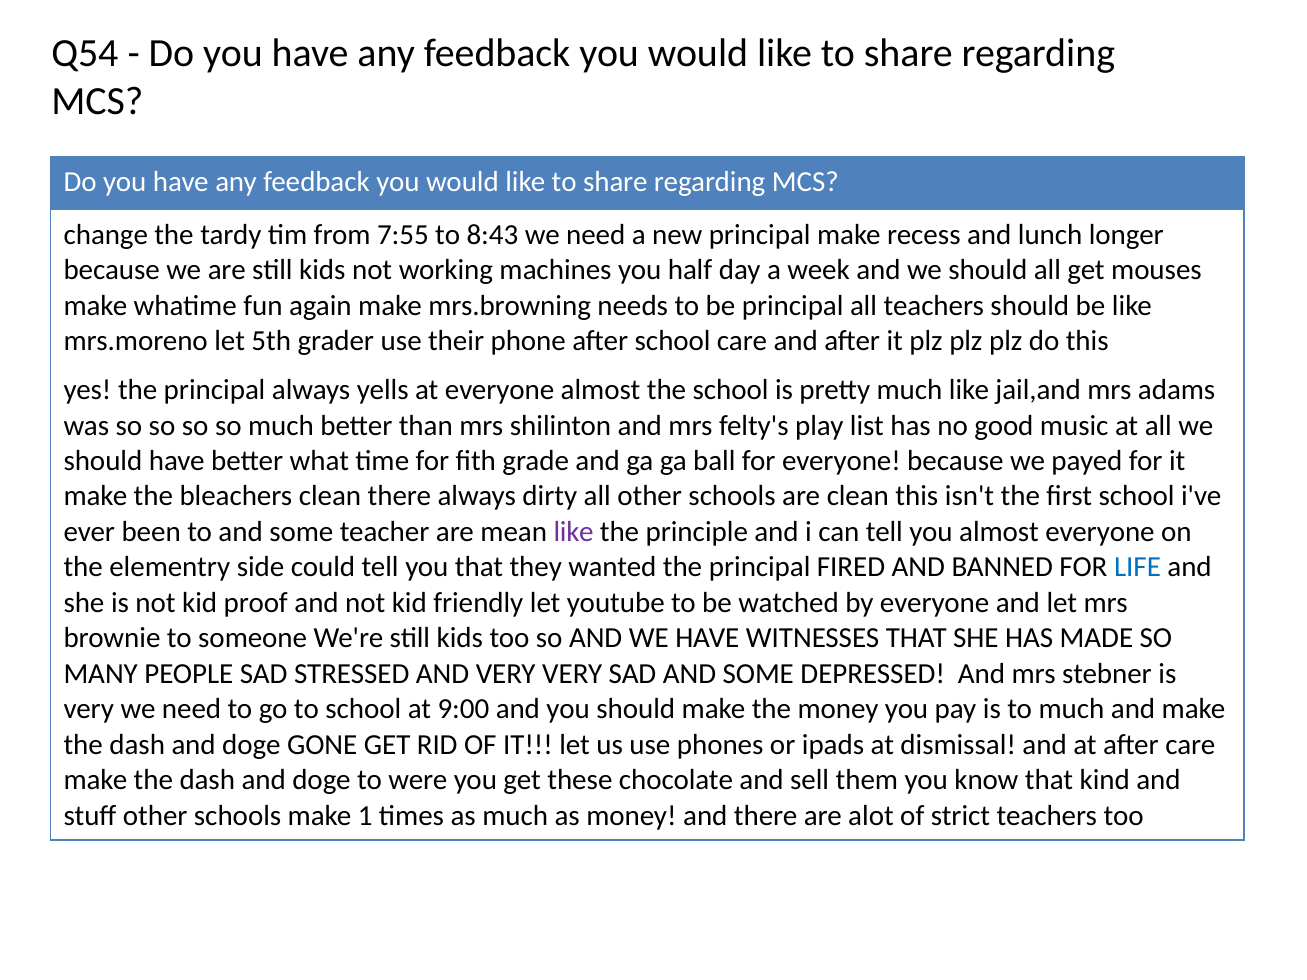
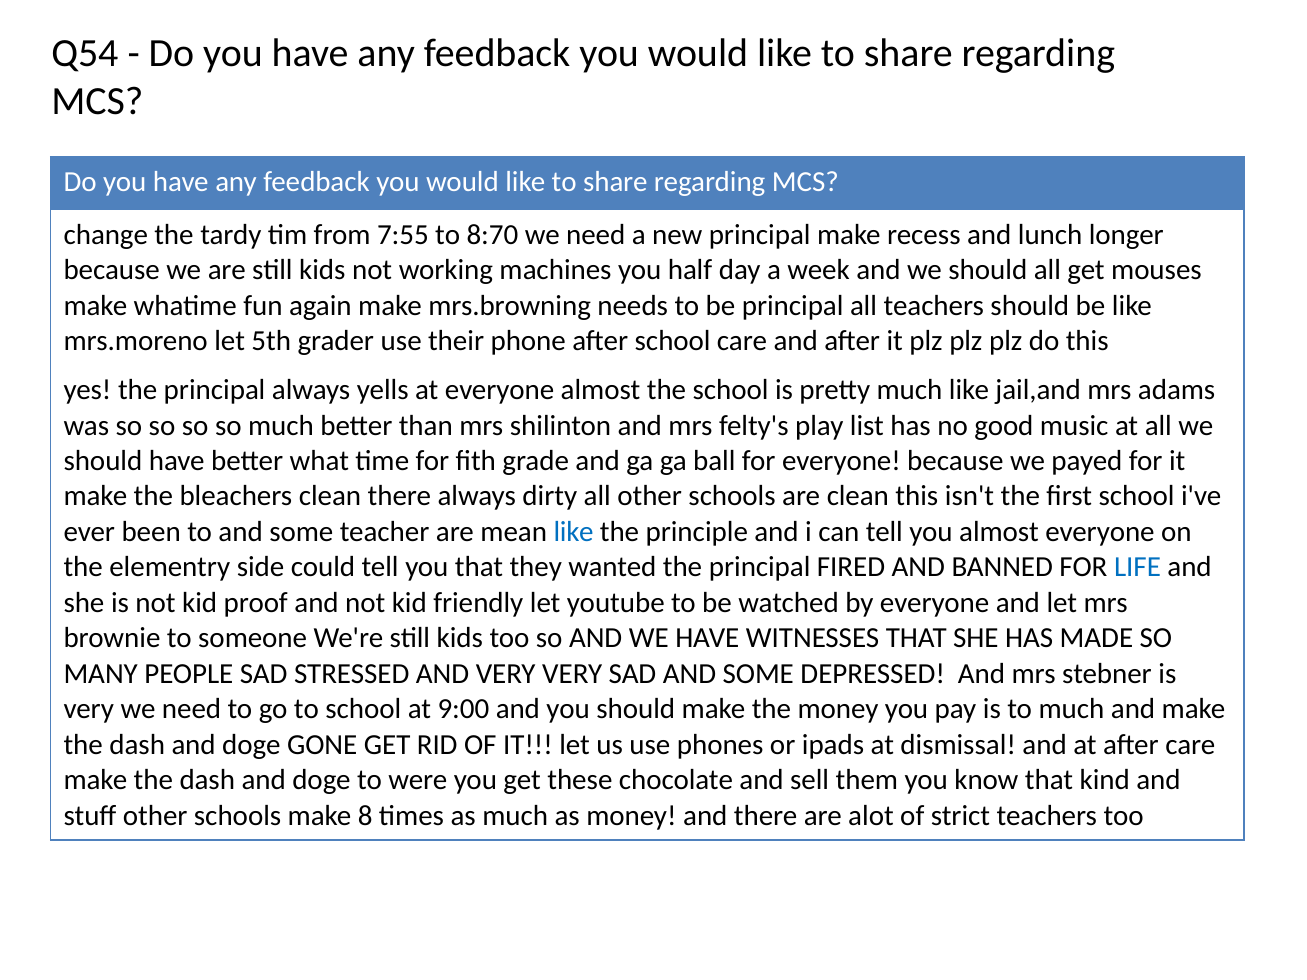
8:43: 8:43 -> 8:70
like at (574, 532) colour: purple -> blue
1: 1 -> 8
